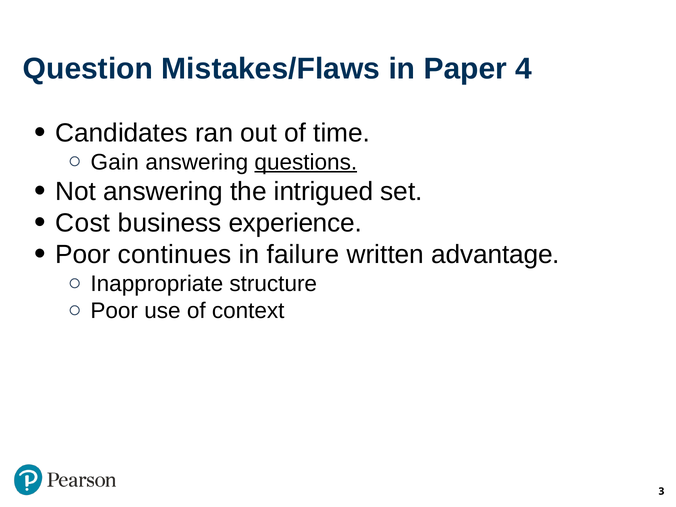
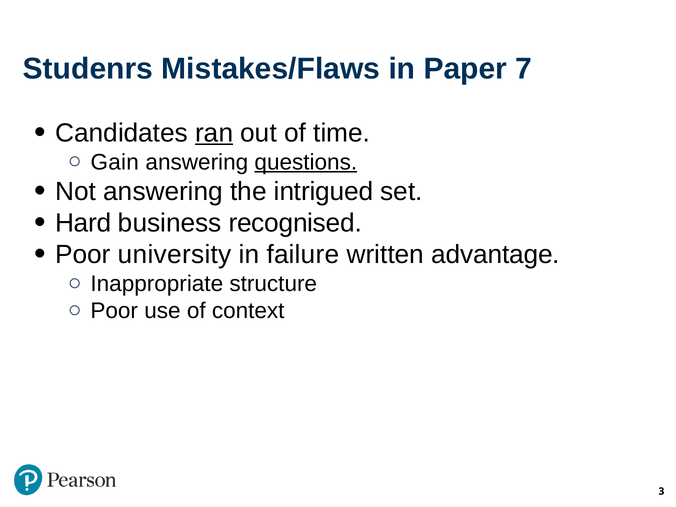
Question: Question -> Studenrs
4: 4 -> 7
ran underline: none -> present
Cost: Cost -> Hard
experience: experience -> recognised
continues: continues -> university
